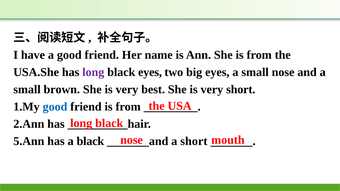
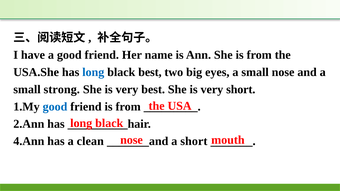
long at (93, 72) colour: purple -> blue
black eyes: eyes -> best
brown: brown -> strong
5.Ann: 5.Ann -> 4.Ann
a black: black -> clean
